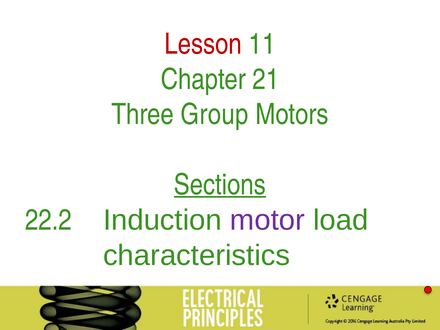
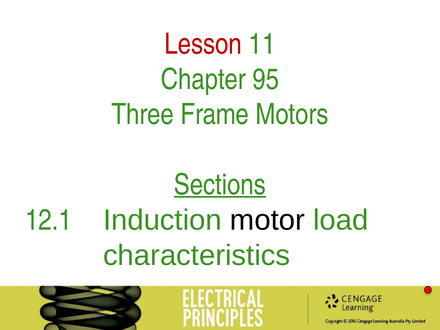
21: 21 -> 95
Group: Group -> Frame
22.2: 22.2 -> 12.1
motor colour: purple -> black
